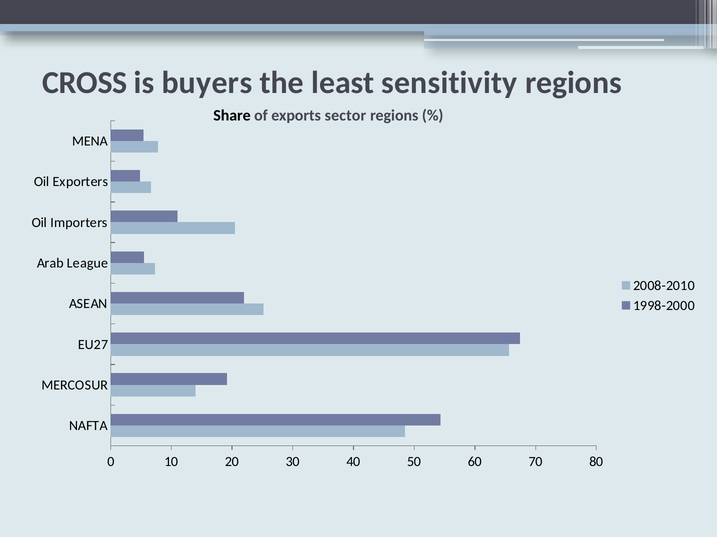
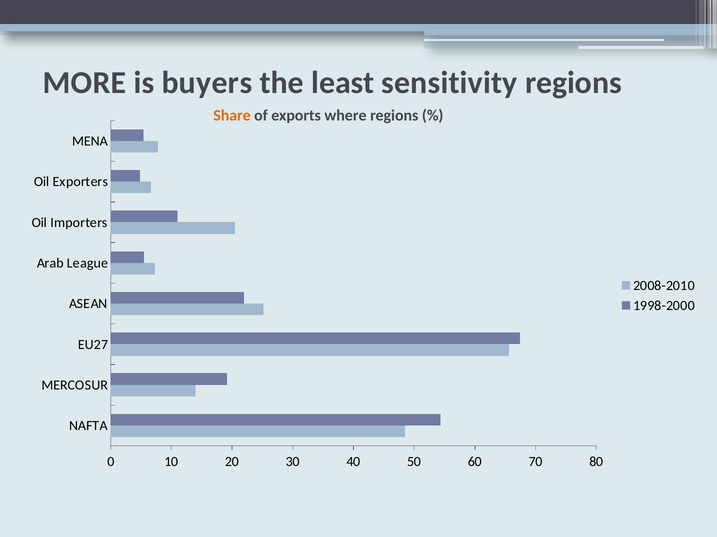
CROSS: CROSS -> MORE
Share colour: black -> orange
sector: sector -> where
